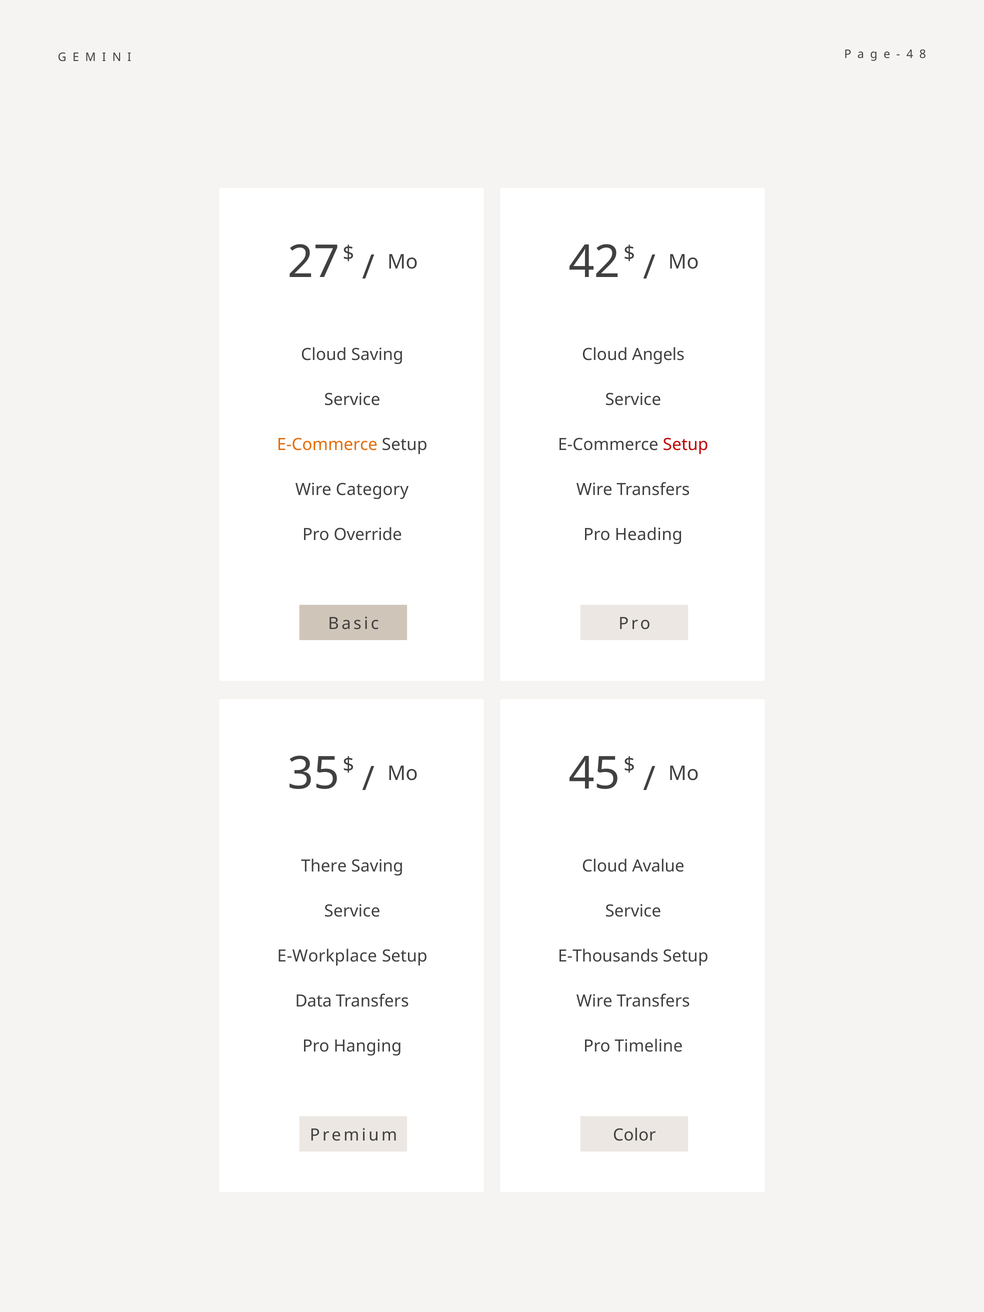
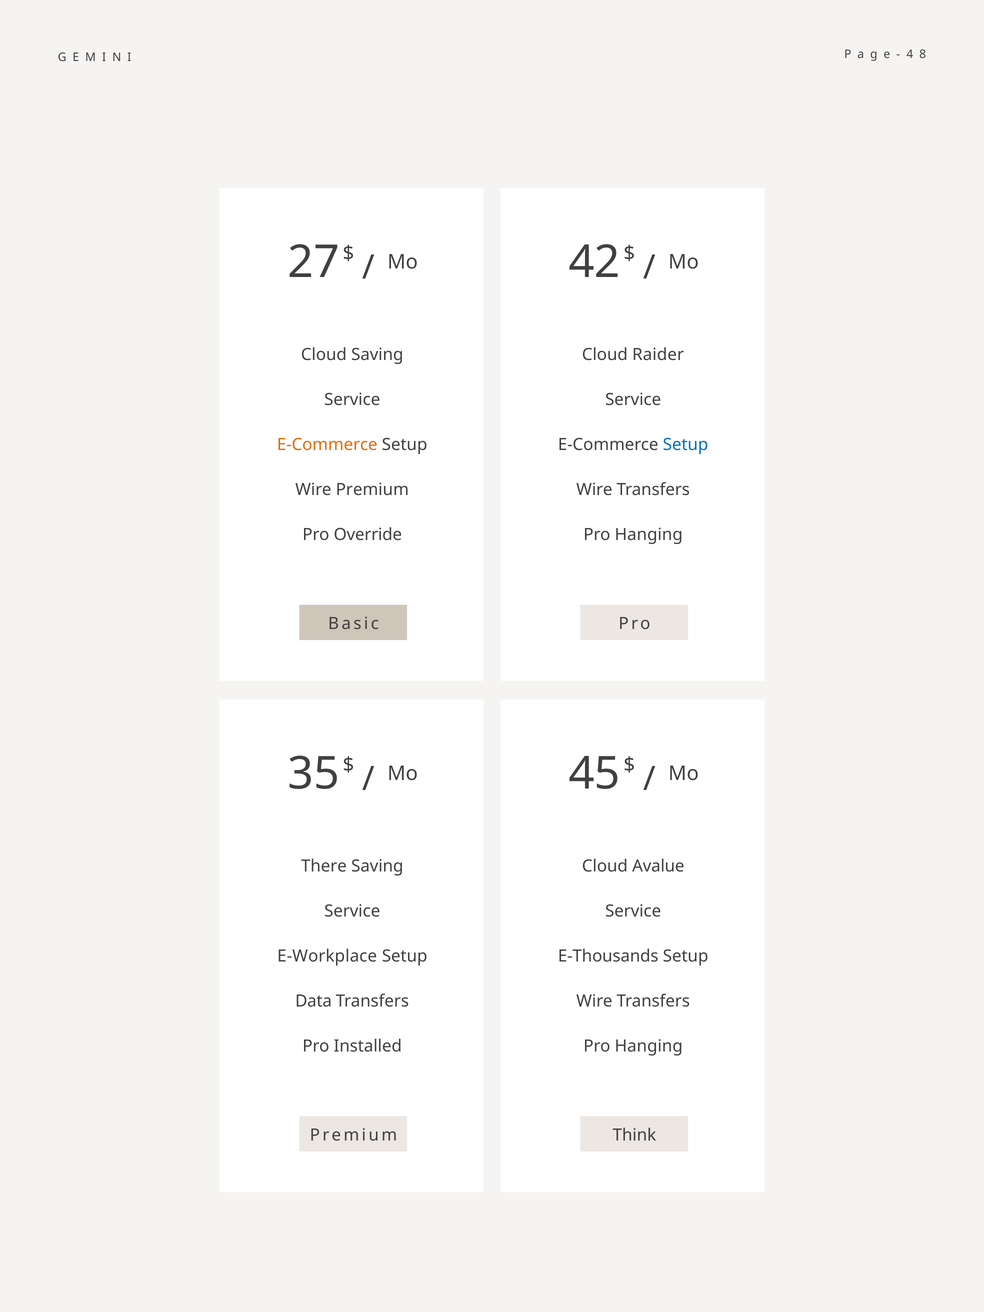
Angels: Angels -> Raider
Setup at (686, 445) colour: red -> blue
Wire Category: Category -> Premium
Heading at (649, 535): Heading -> Hanging
Hanging: Hanging -> Installed
Timeline at (649, 1046): Timeline -> Hanging
Color: Color -> Think
